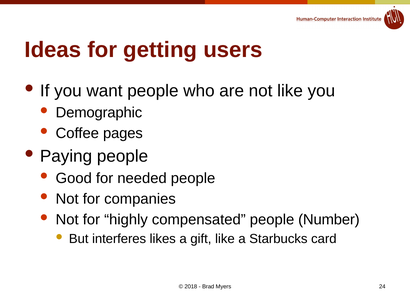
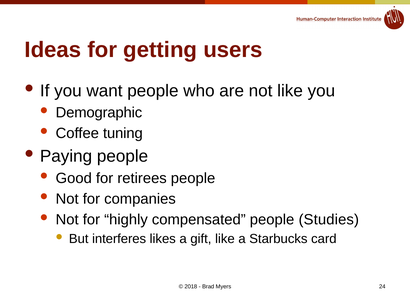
pages: pages -> tuning
needed: needed -> retirees
Number: Number -> Studies
